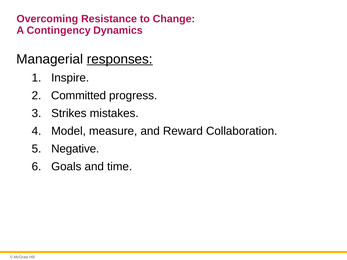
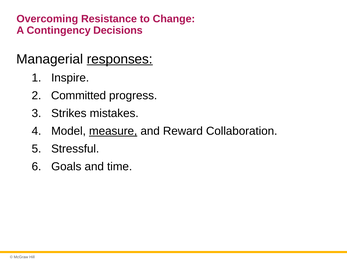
Dynamics: Dynamics -> Decisions
measure underline: none -> present
Negative: Negative -> Stressful
